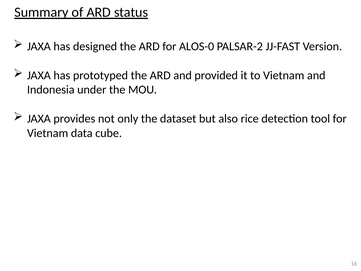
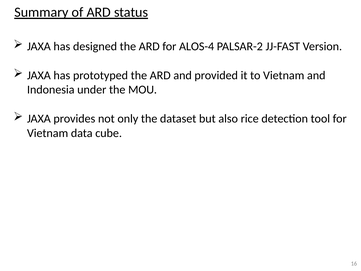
ALOS-0: ALOS-0 -> ALOS-4
